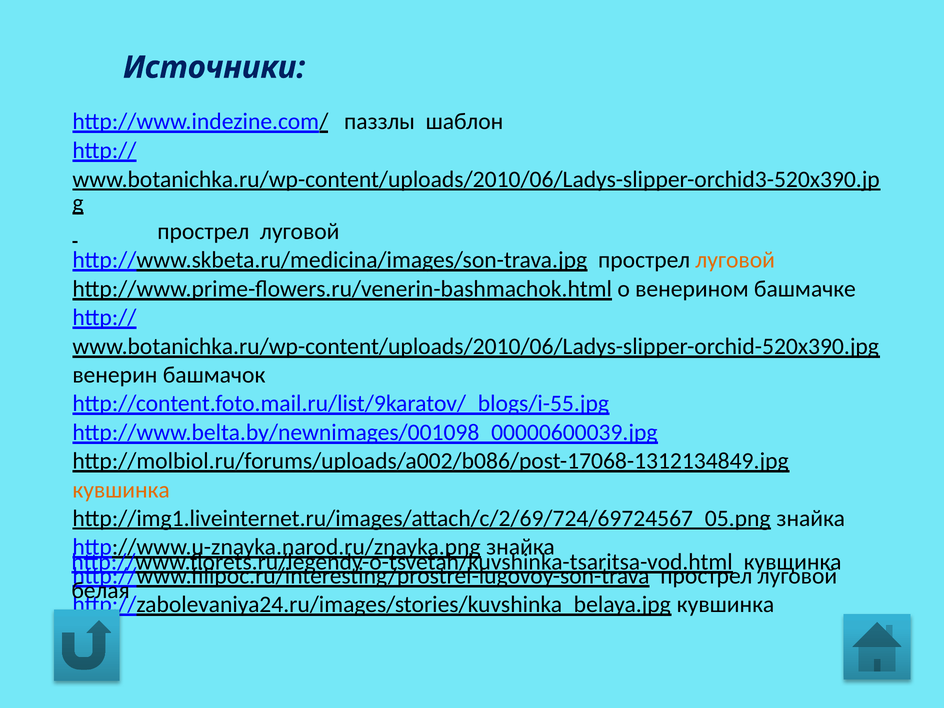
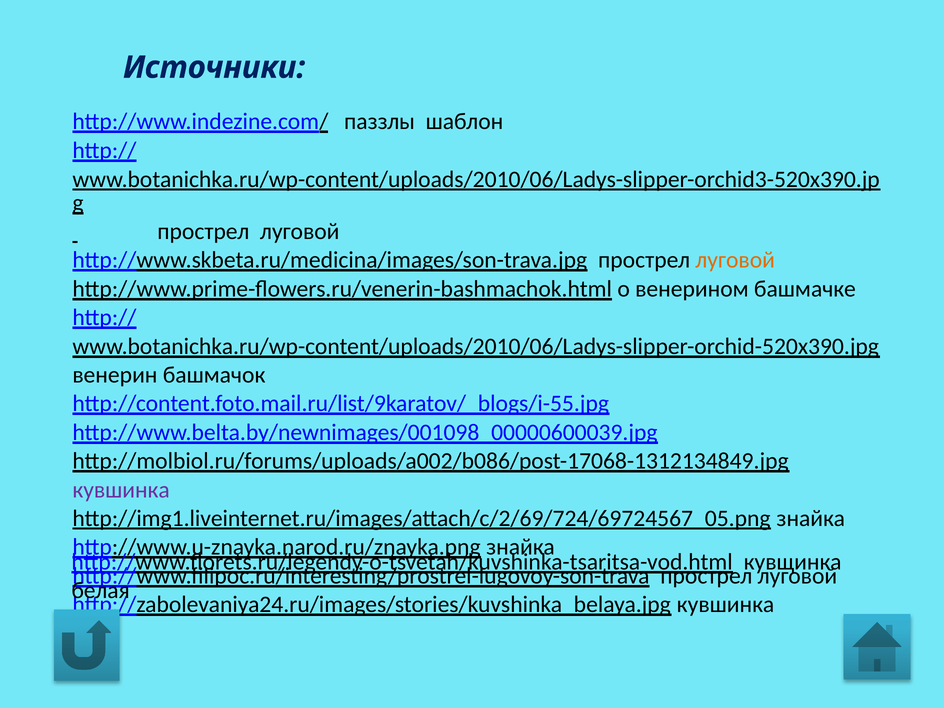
кувшинка at (121, 490) colour: orange -> purple
